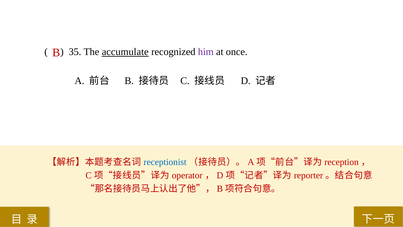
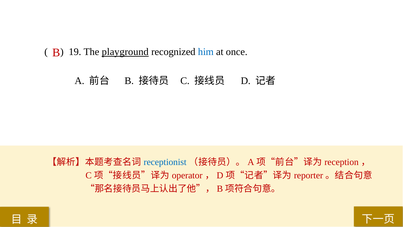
35: 35 -> 19
accumulate: accumulate -> playground
him colour: purple -> blue
